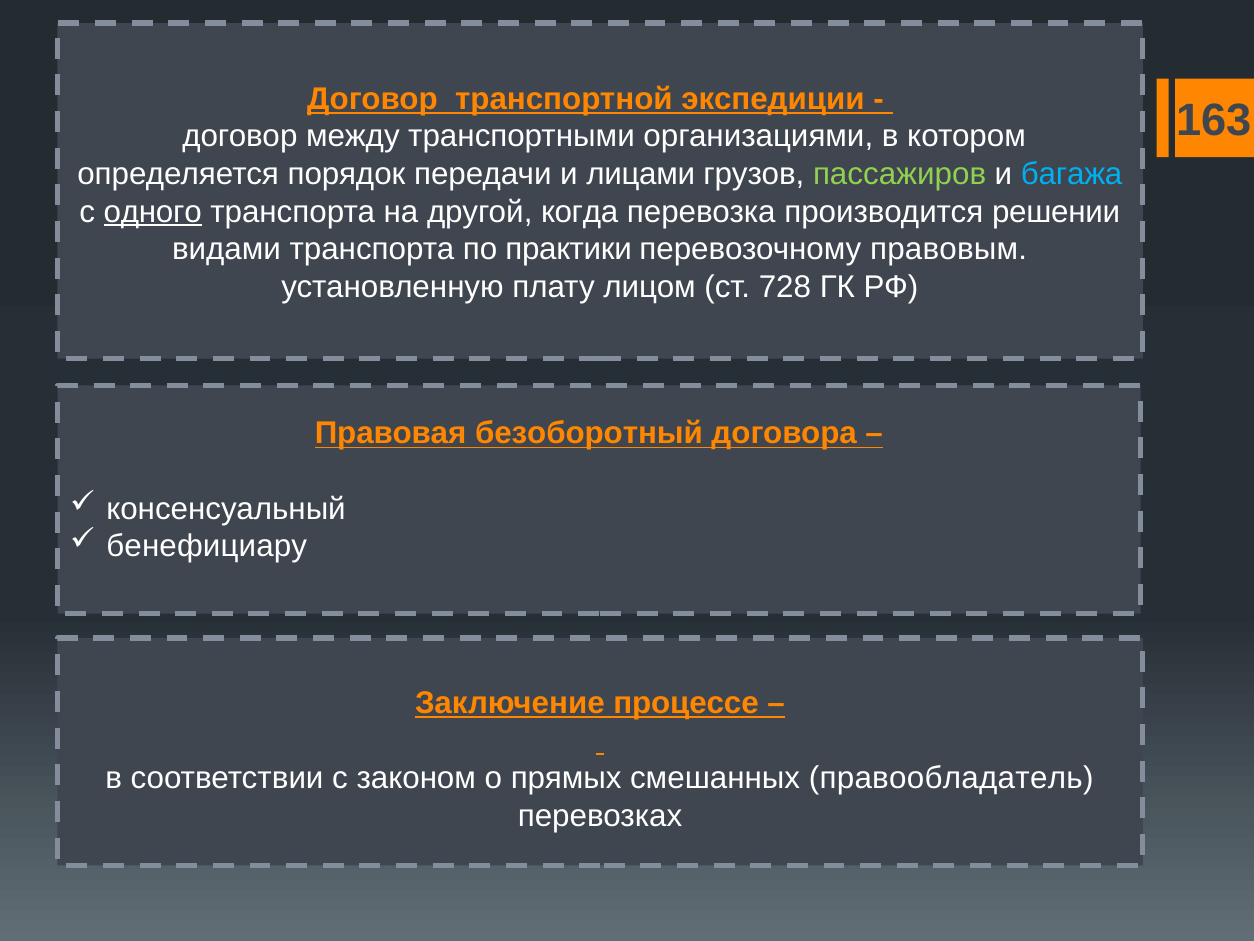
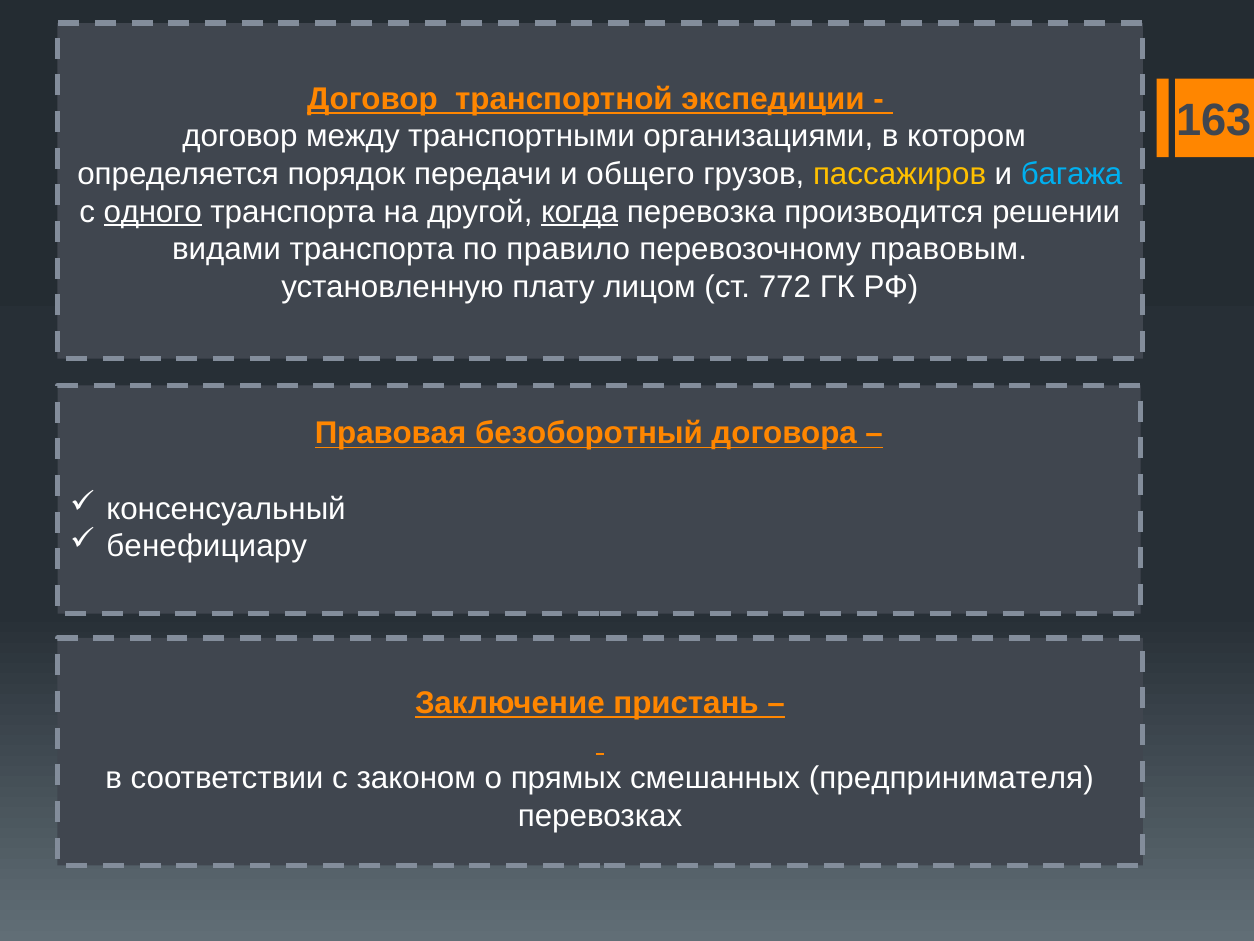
лицами: лицами -> общего
пассажиров colour: light green -> yellow
когда underline: none -> present
практики: практики -> правило
728: 728 -> 772
процессе: процессе -> пристань
правообладатель: правообладатель -> предпринимателя
